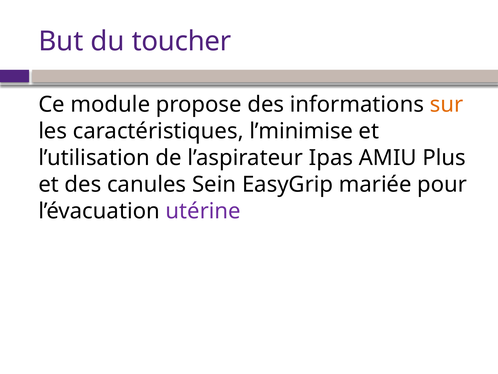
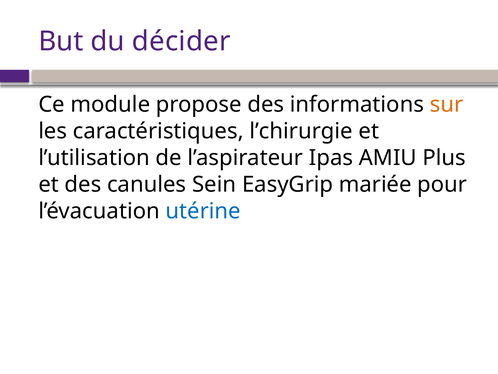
toucher: toucher -> décider
l’minimise: l’minimise -> l’chirurgie
utérine colour: purple -> blue
